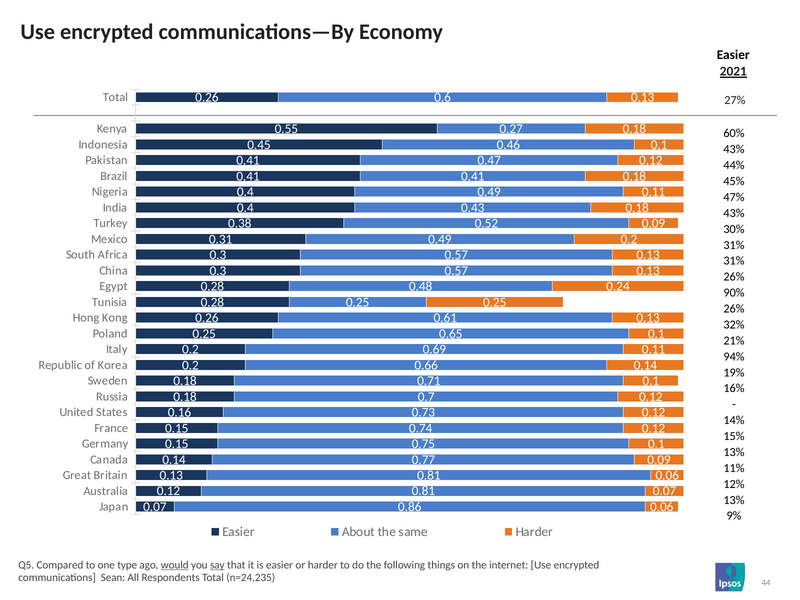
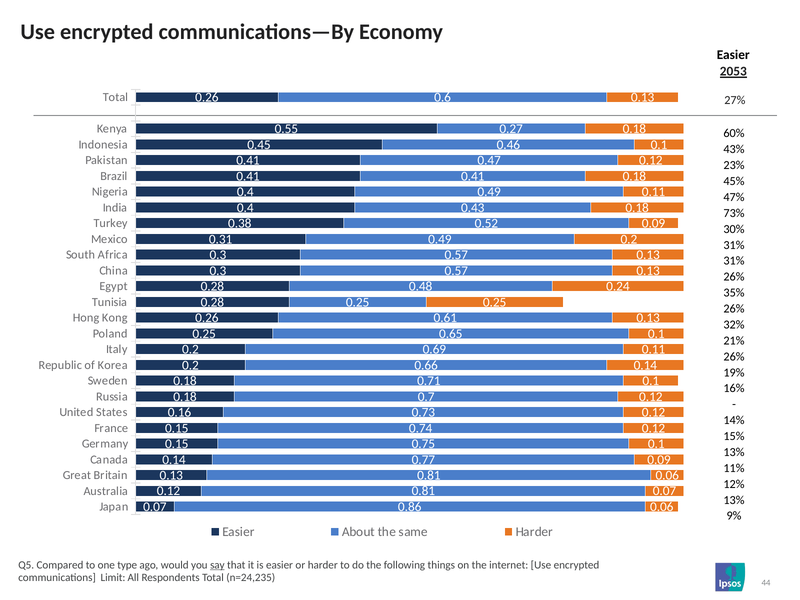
2021: 2021 -> 2053
44%: 44% -> 23%
43% at (734, 213): 43% -> 73%
90%: 90% -> 35%
94% at (734, 357): 94% -> 26%
would underline: present -> none
Sean: Sean -> Limit
